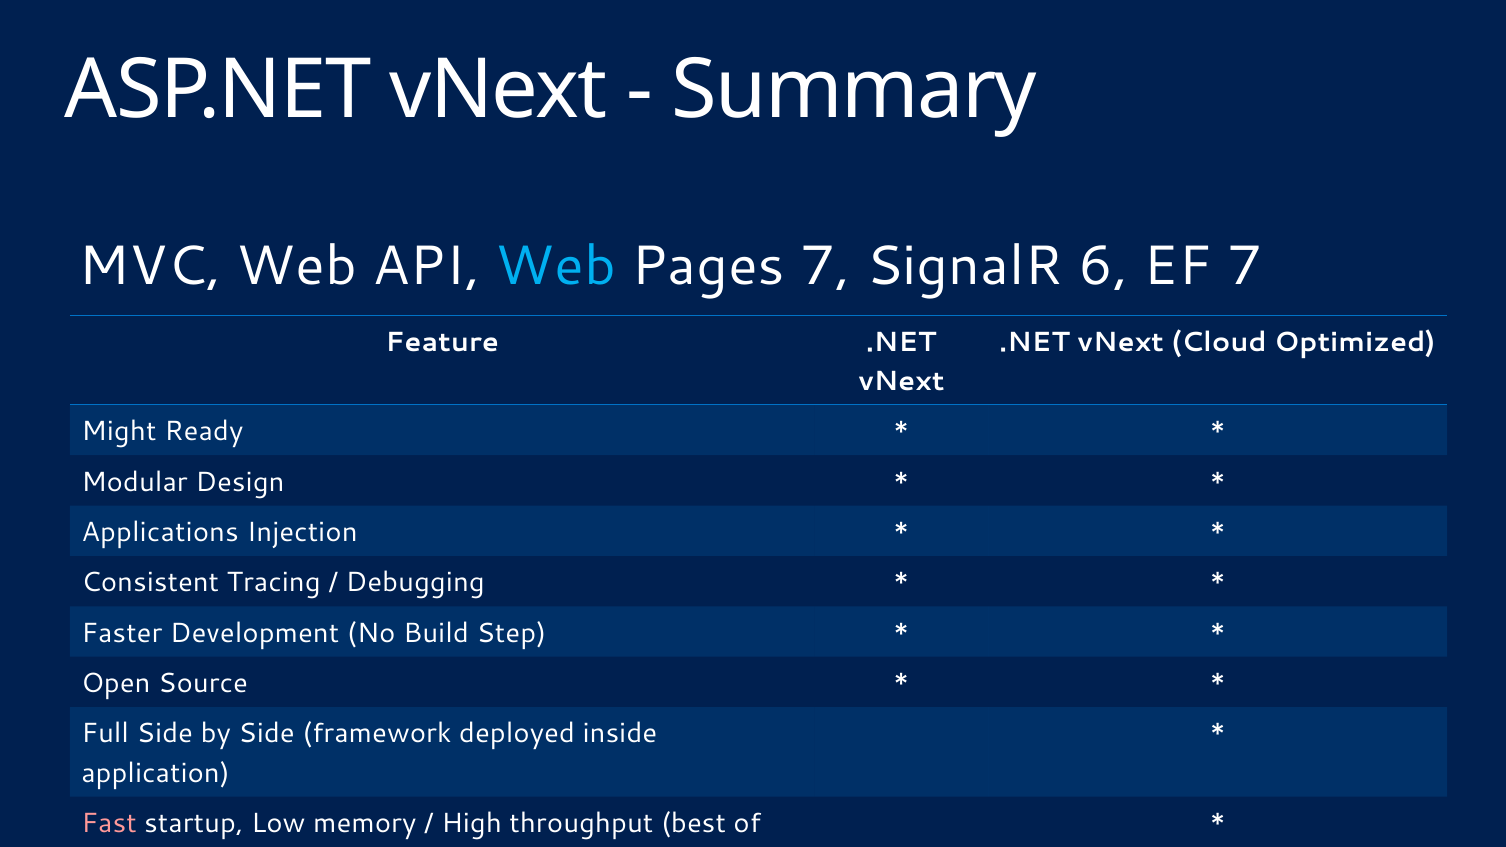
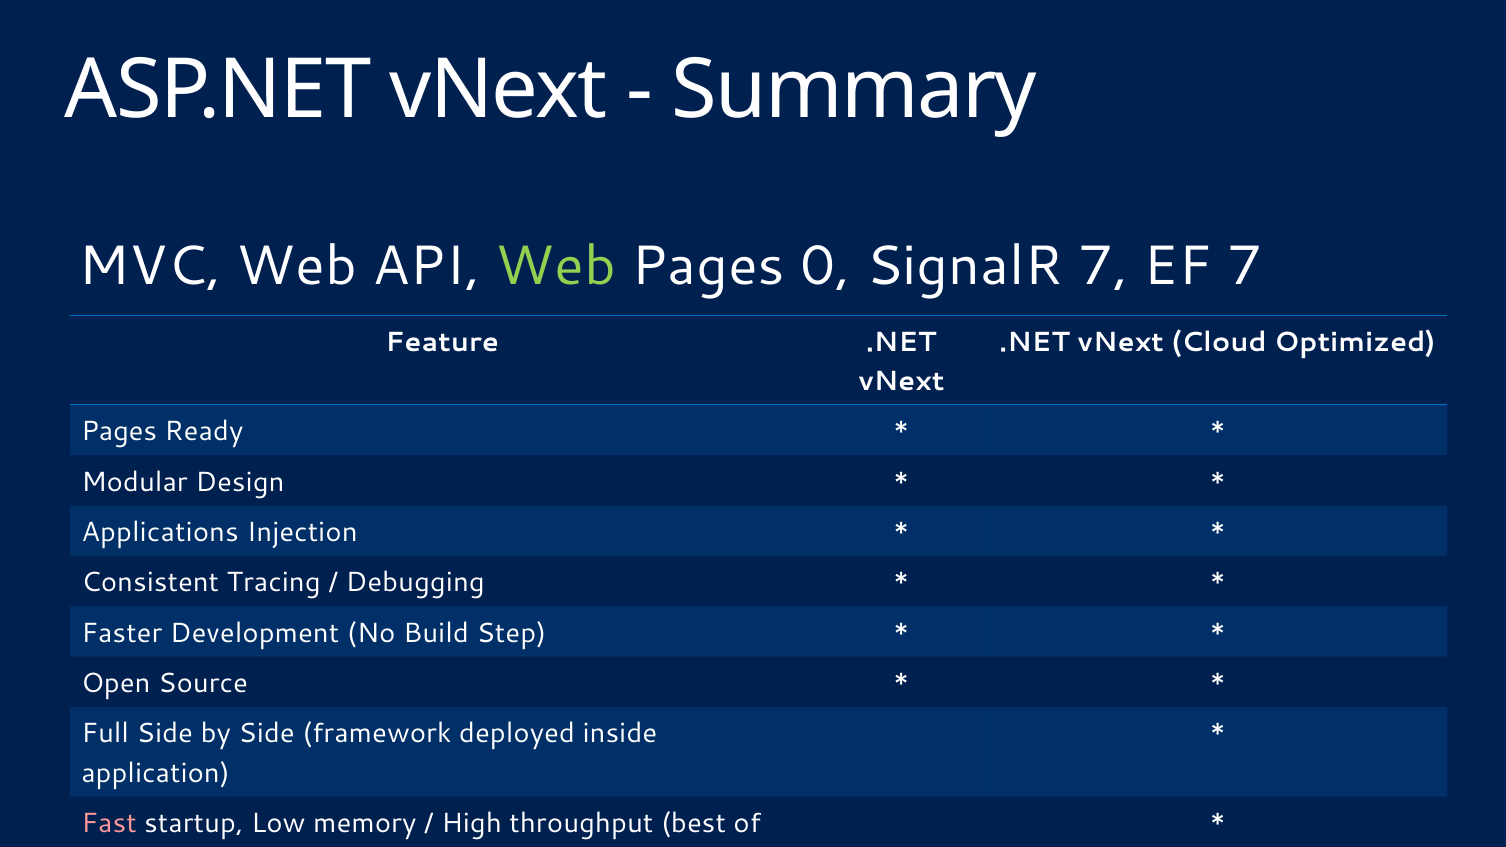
Web at (556, 266) colour: light blue -> light green
Pages 7: 7 -> 0
SignalR 6: 6 -> 7
Might at (119, 431): Might -> Pages
